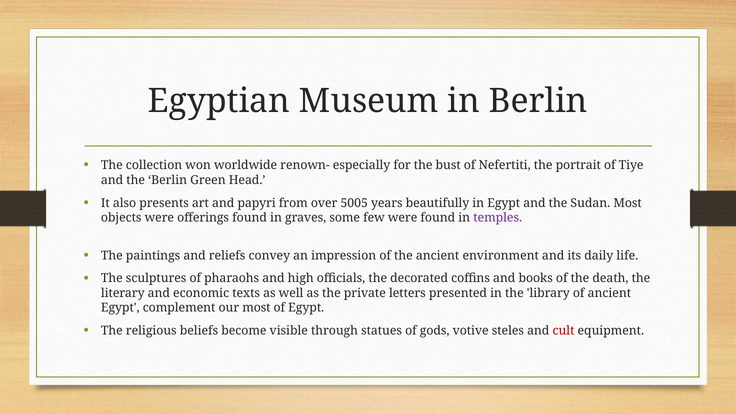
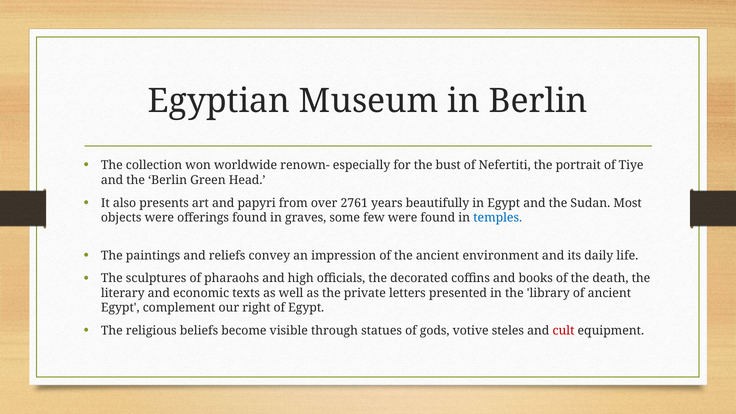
5005: 5005 -> 2761
temples colour: purple -> blue
our most: most -> right
